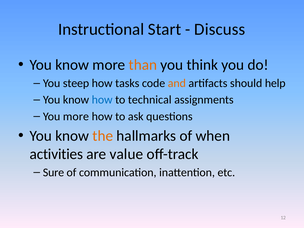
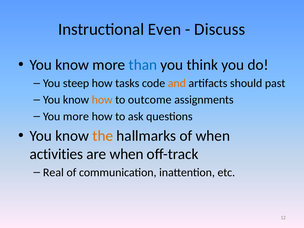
Start: Start -> Even
than colour: orange -> blue
help: help -> past
how at (102, 100) colour: blue -> orange
technical: technical -> outcome
are value: value -> when
Sure: Sure -> Real
